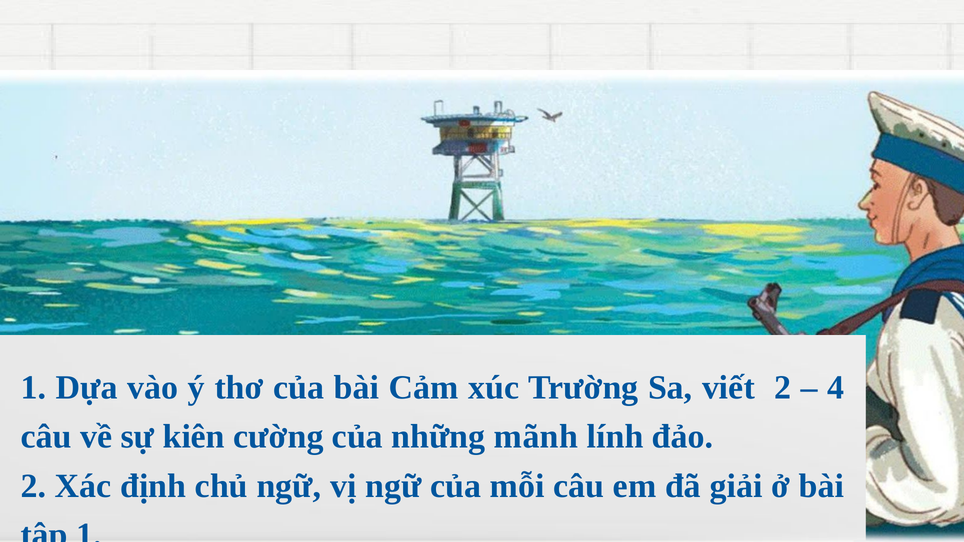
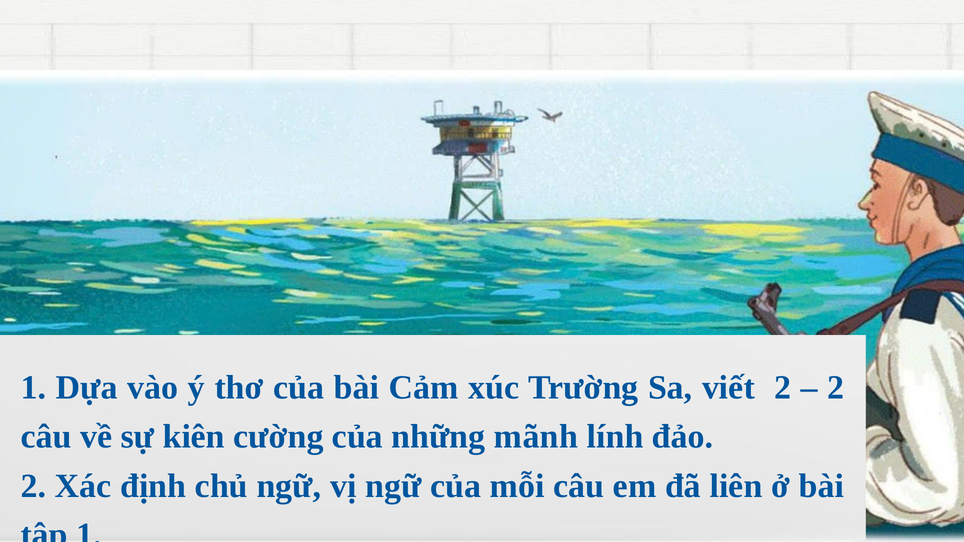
4 at (836, 388): 4 -> 2
giải: giải -> liên
